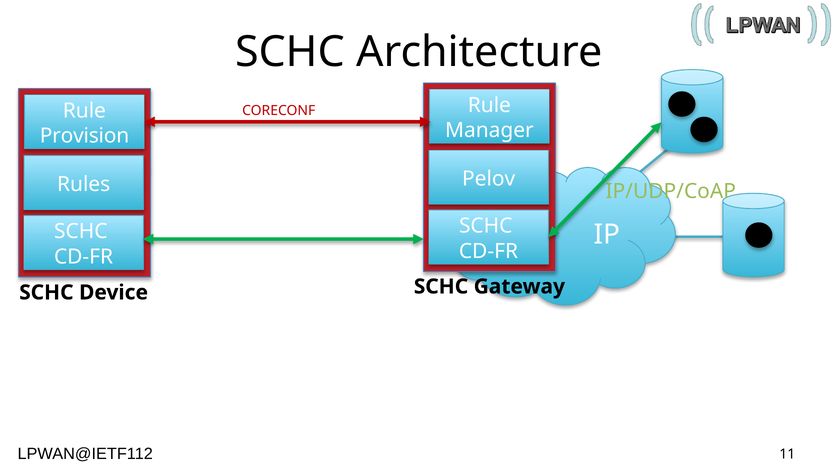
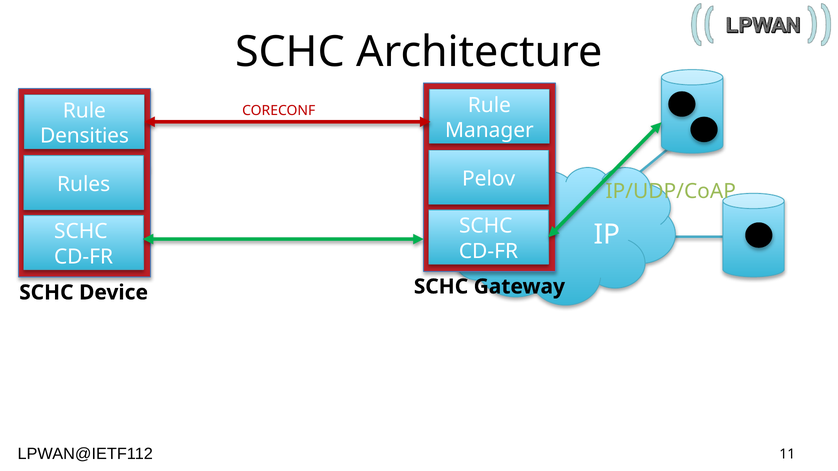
Provision: Provision -> Densities
